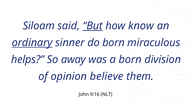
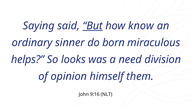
Siloam: Siloam -> Saying
ordinary underline: present -> none
away: away -> looks
a born: born -> need
believe: believe -> himself
